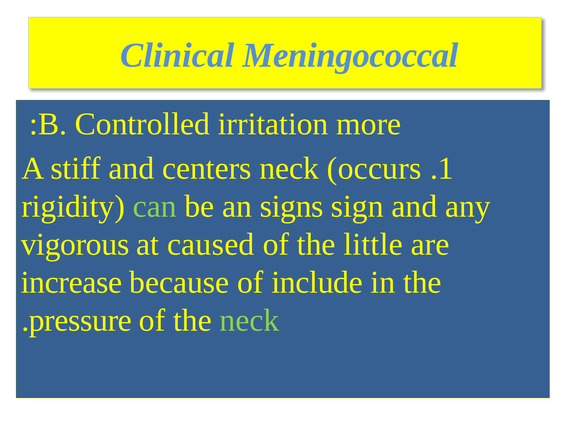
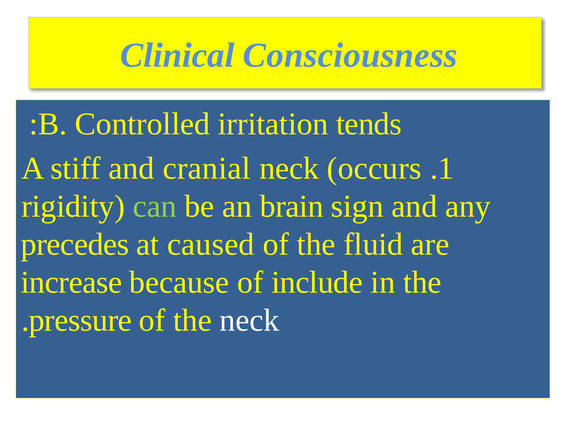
Meningococcal: Meningococcal -> Consciousness
more: more -> tends
centers: centers -> cranial
signs: signs -> brain
vigorous: vigorous -> precedes
little: little -> fluid
neck at (249, 320) colour: light green -> white
